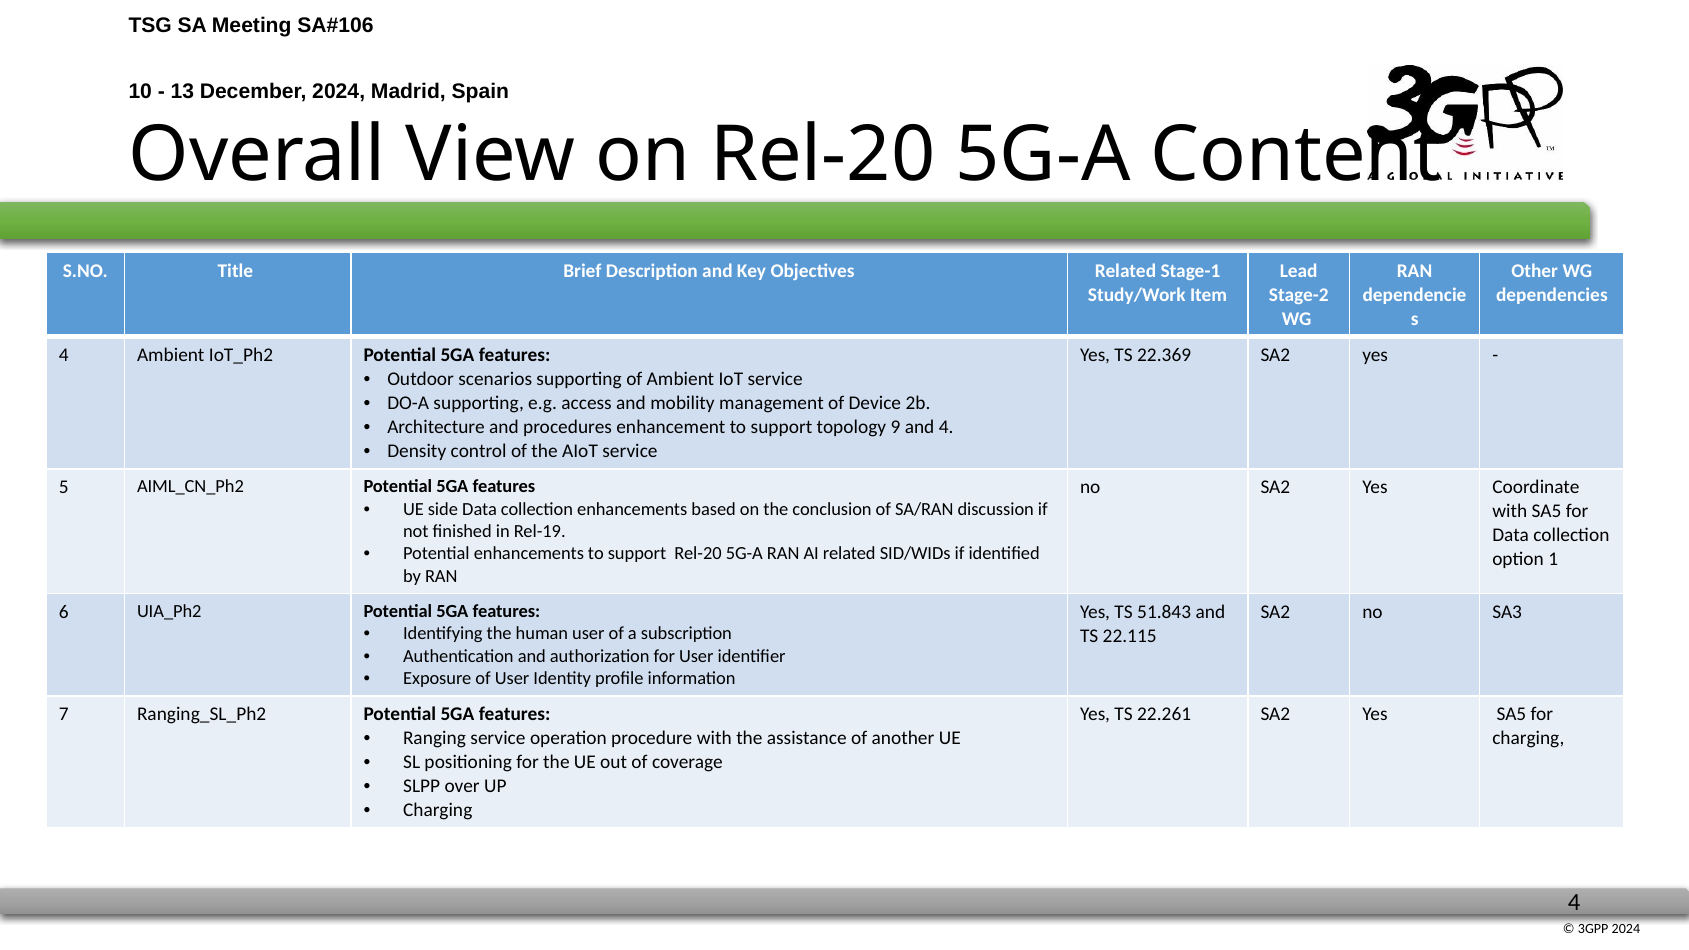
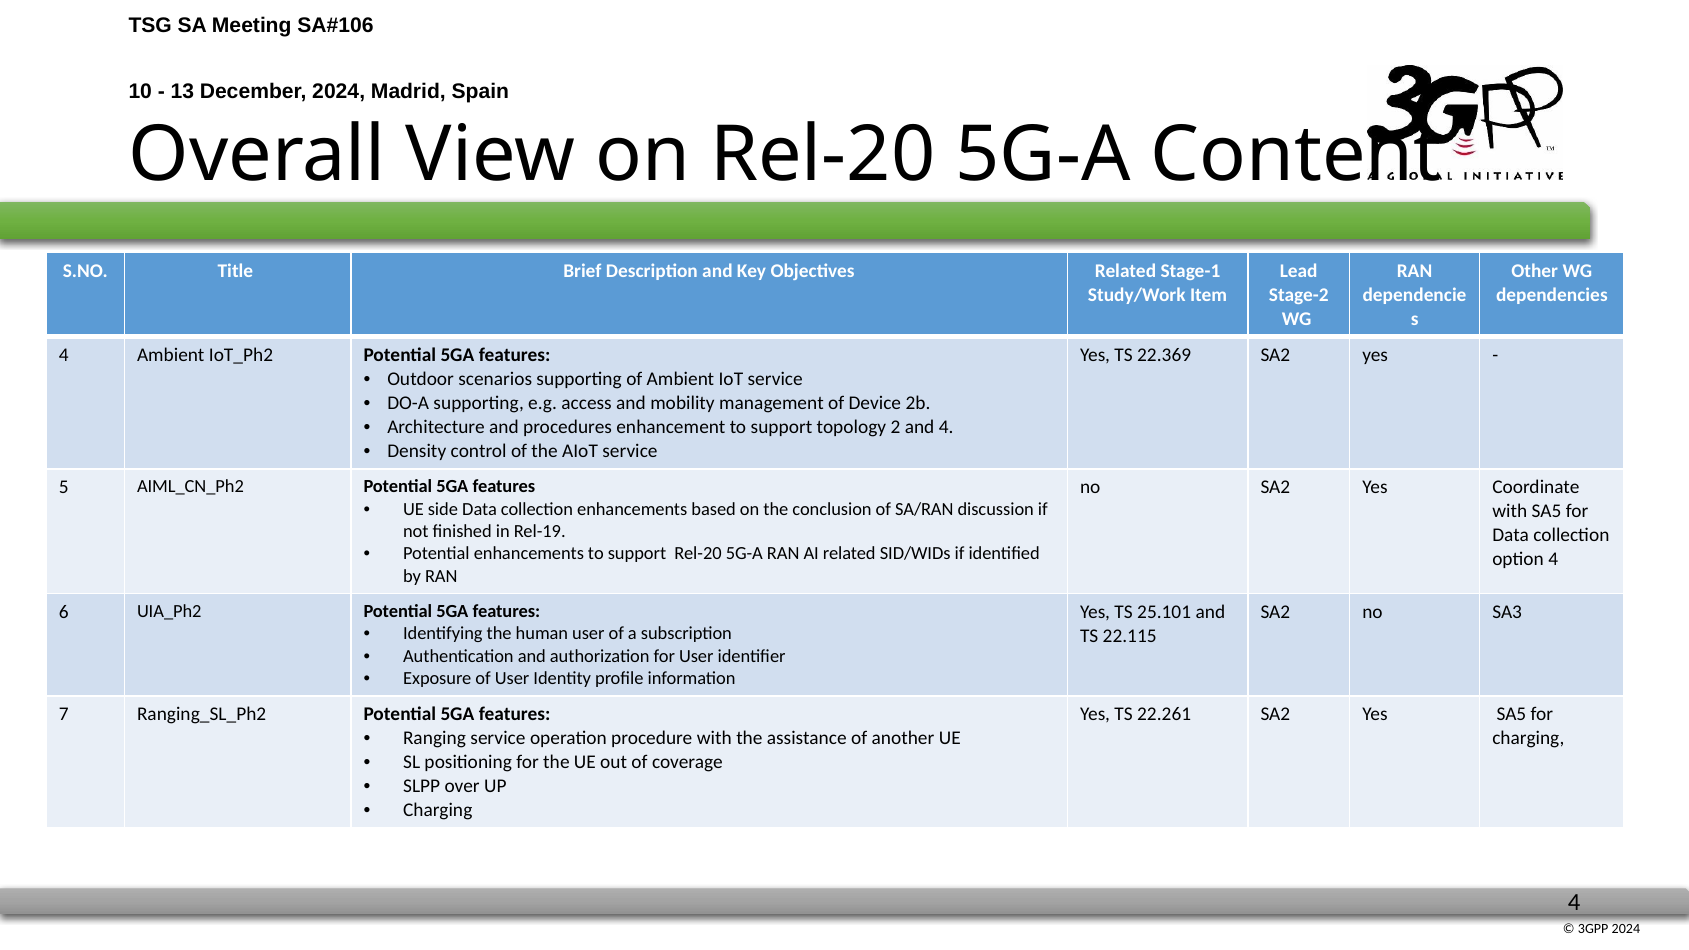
9: 9 -> 2
option 1: 1 -> 4
51.843: 51.843 -> 25.101
